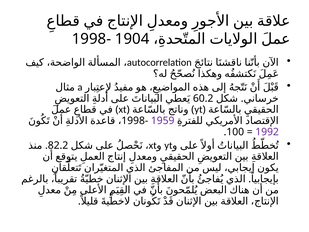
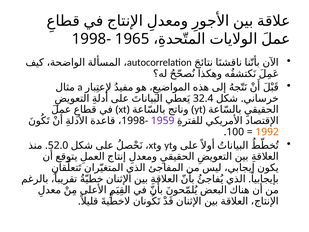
1904: 1904 -> 1965
60.2: 60.2 -> 32.4
1992 colour: purple -> orange
82.2: 82.2 -> 52.0
